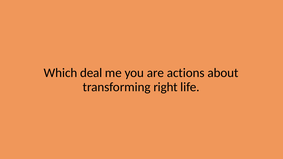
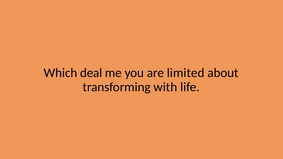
actions: actions -> limited
right: right -> with
